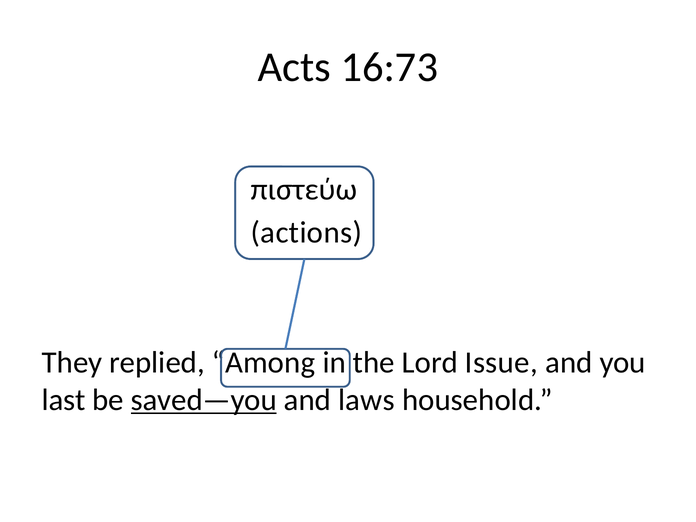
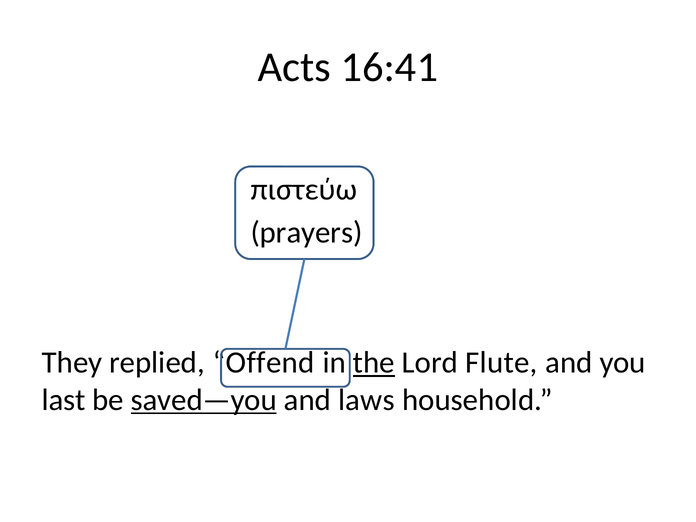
16:73: 16:73 -> 16:41
actions: actions -> prayers
Among: Among -> Offend
the underline: none -> present
Issue: Issue -> Flute
